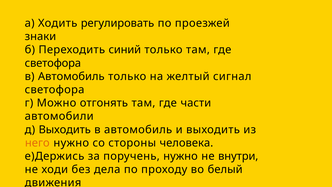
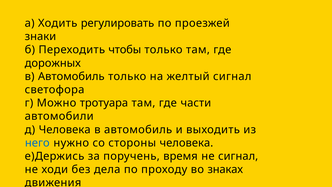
синий: синий -> чтобы
светофора at (53, 63): светофора -> дорожных
отгонять: отгонять -> тротуара
д Выходить: Выходить -> Человека
него colour: orange -> blue
поручень нужно: нужно -> время
не внутри: внутри -> сигнал
белый: белый -> знаках
